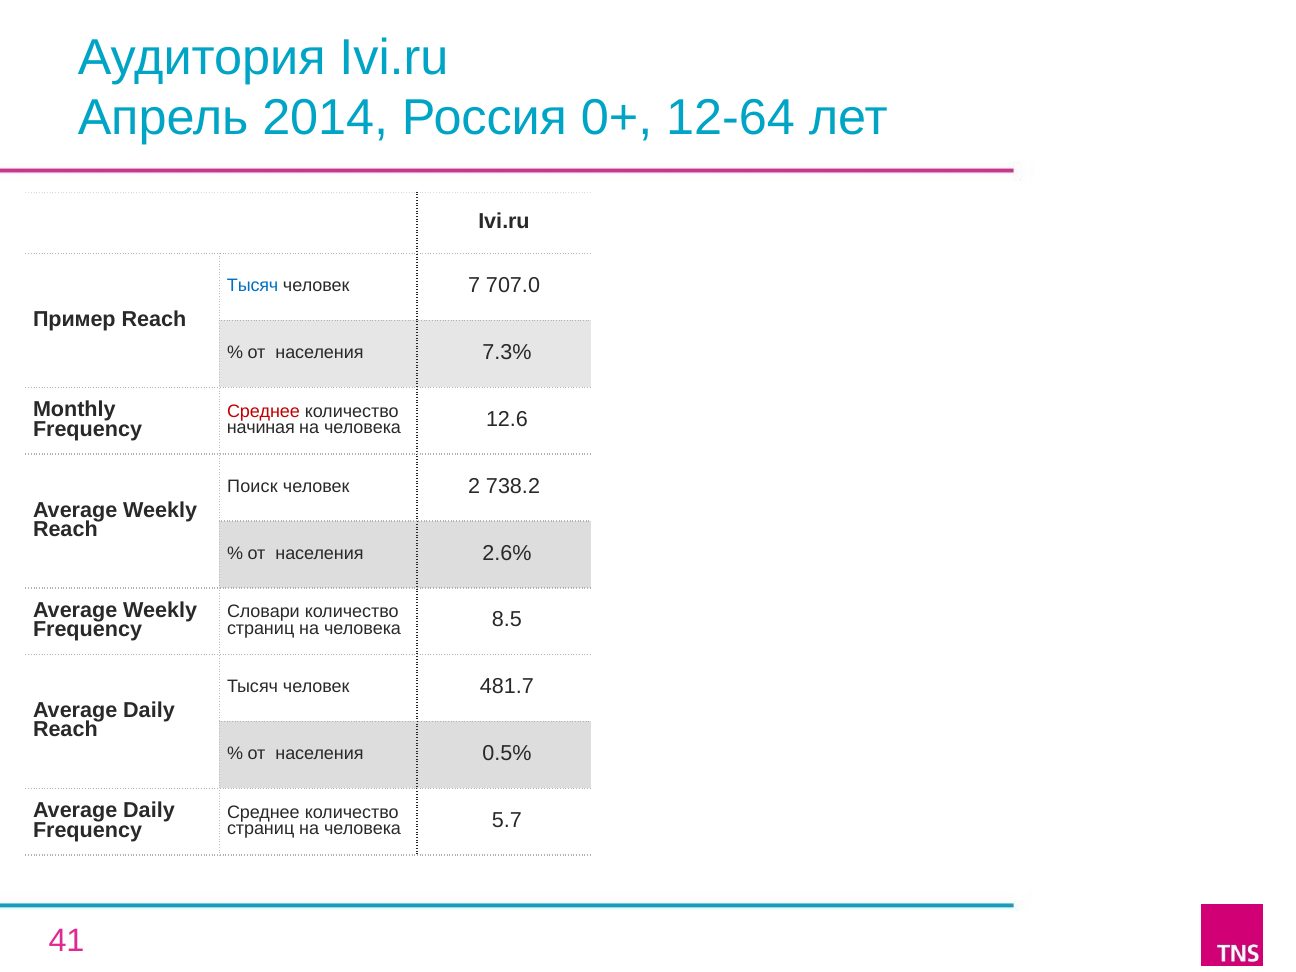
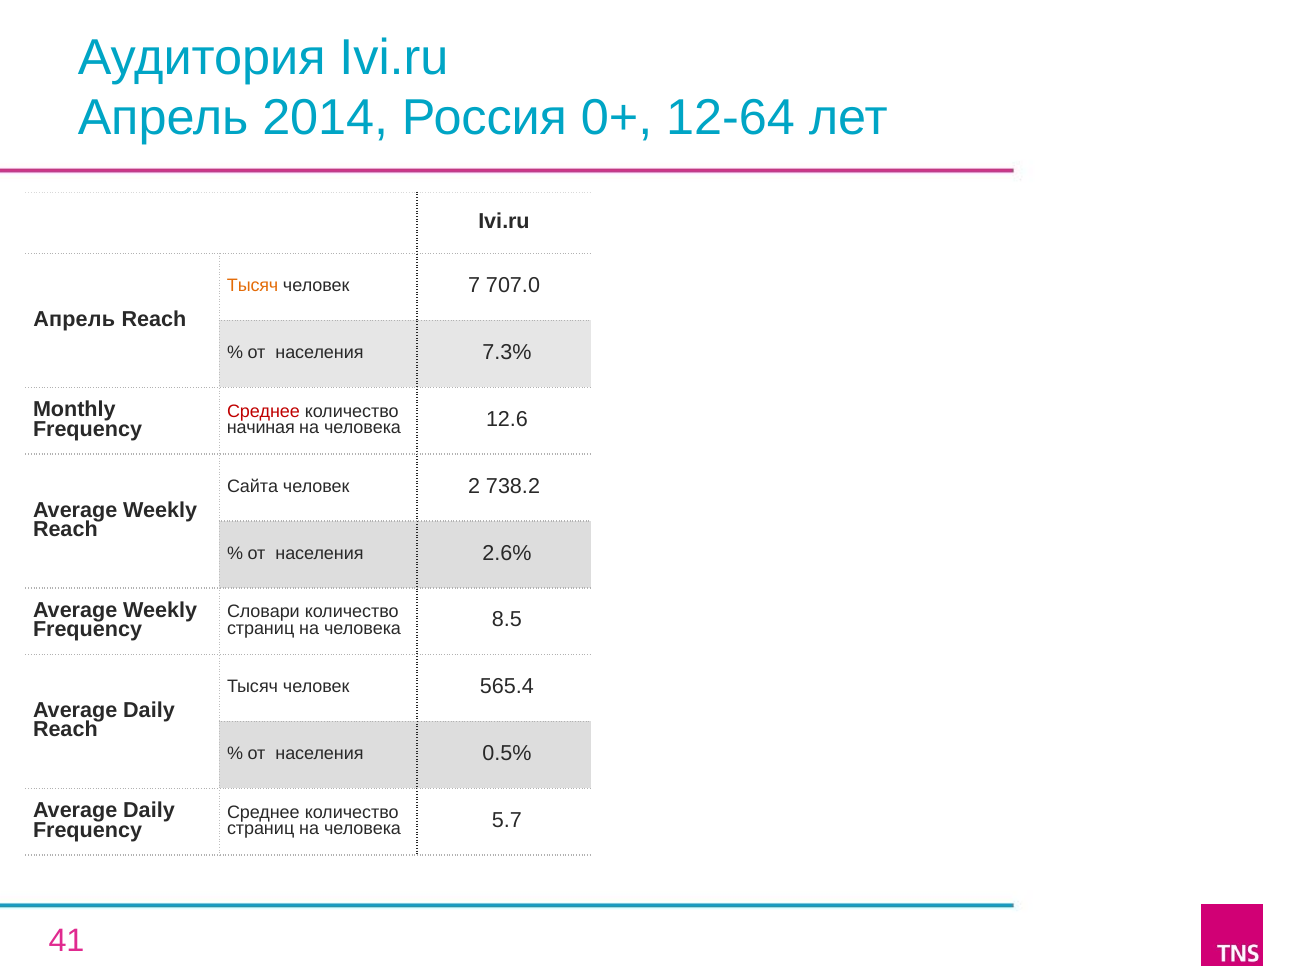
Тысяч at (253, 286) colour: blue -> orange
Пример at (74, 319): Пример -> Апрель
Поиск: Поиск -> Сайта
481.7: 481.7 -> 565.4
